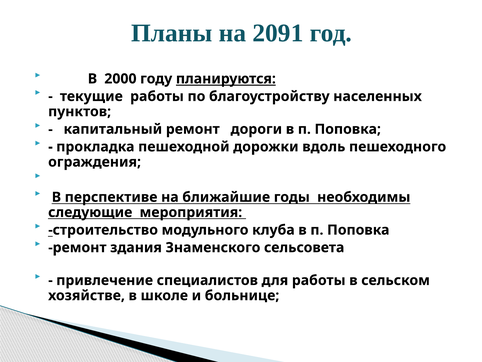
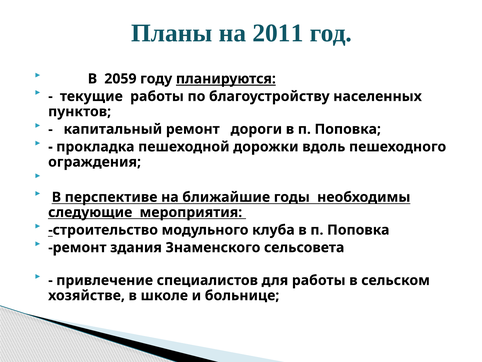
2091: 2091 -> 2011
2000: 2000 -> 2059
